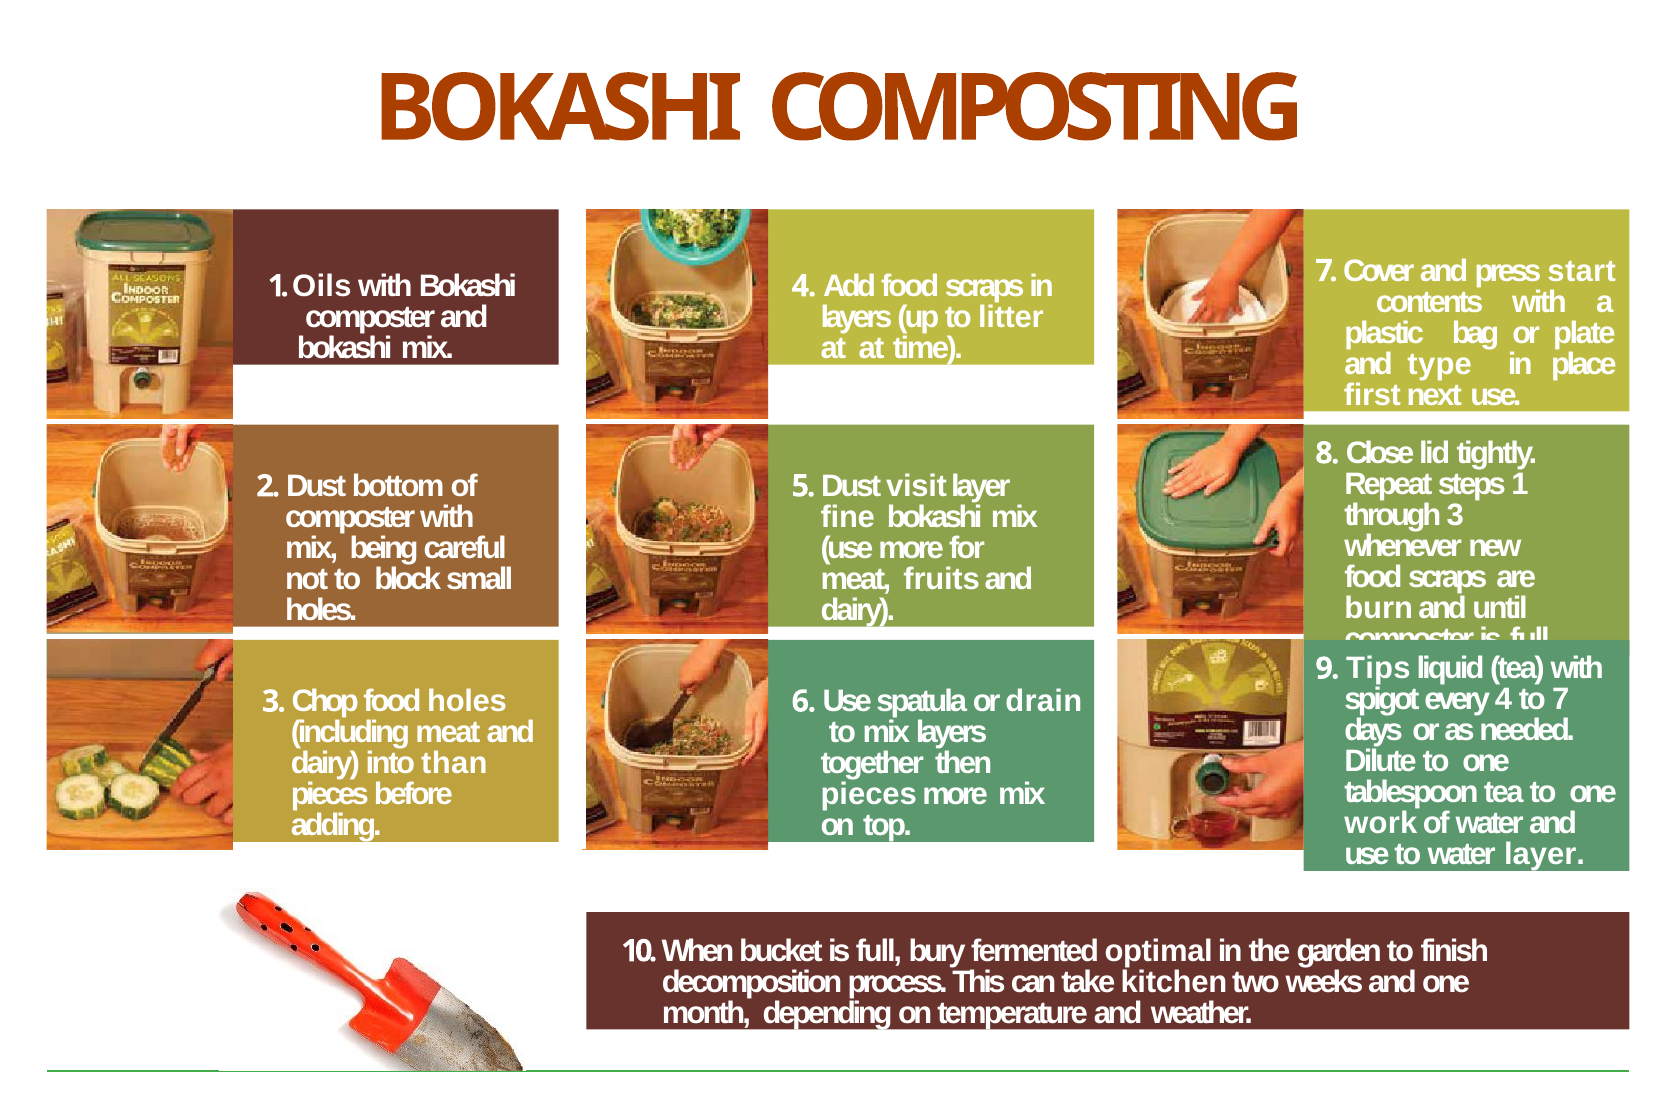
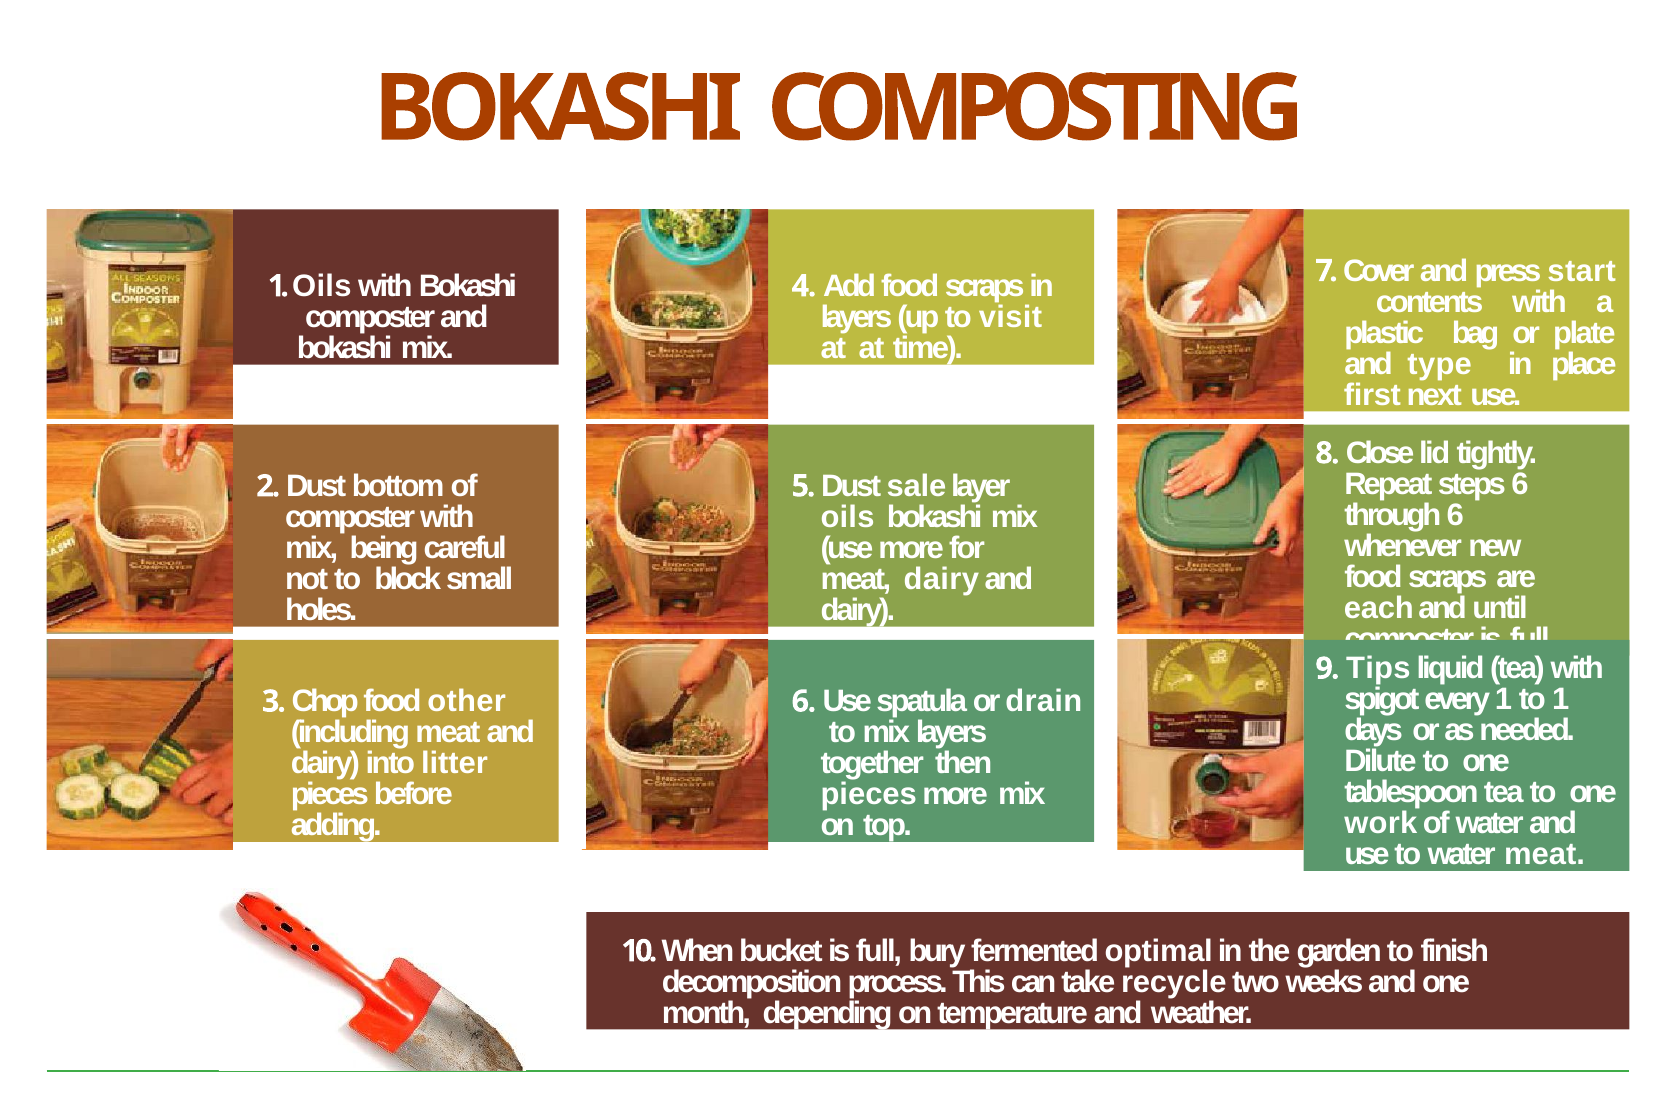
litter: litter -> visit
steps 1: 1 -> 6
visit: visit -> sale
through 3: 3 -> 6
fine at (848, 517): fine -> oils
meat fruits: fruits -> dairy
burn: burn -> each
every 4: 4 -> 1
to 7: 7 -> 1
food holes: holes -> other
than: than -> litter
water layer: layer -> meat
kitchen: kitchen -> recycle
